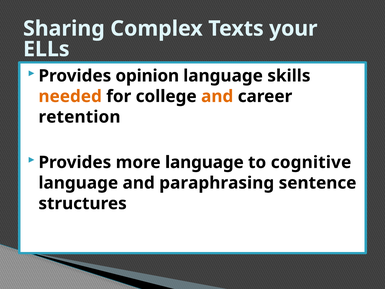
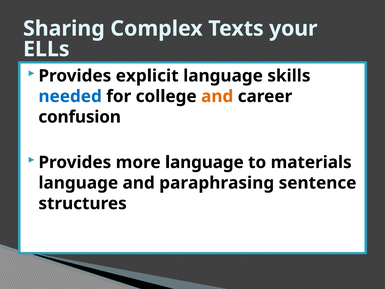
opinion: opinion -> explicit
needed colour: orange -> blue
retention: retention -> confusion
cognitive: cognitive -> materials
